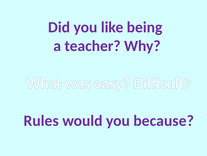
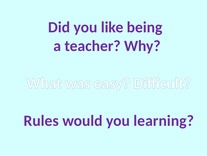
because: because -> learning
